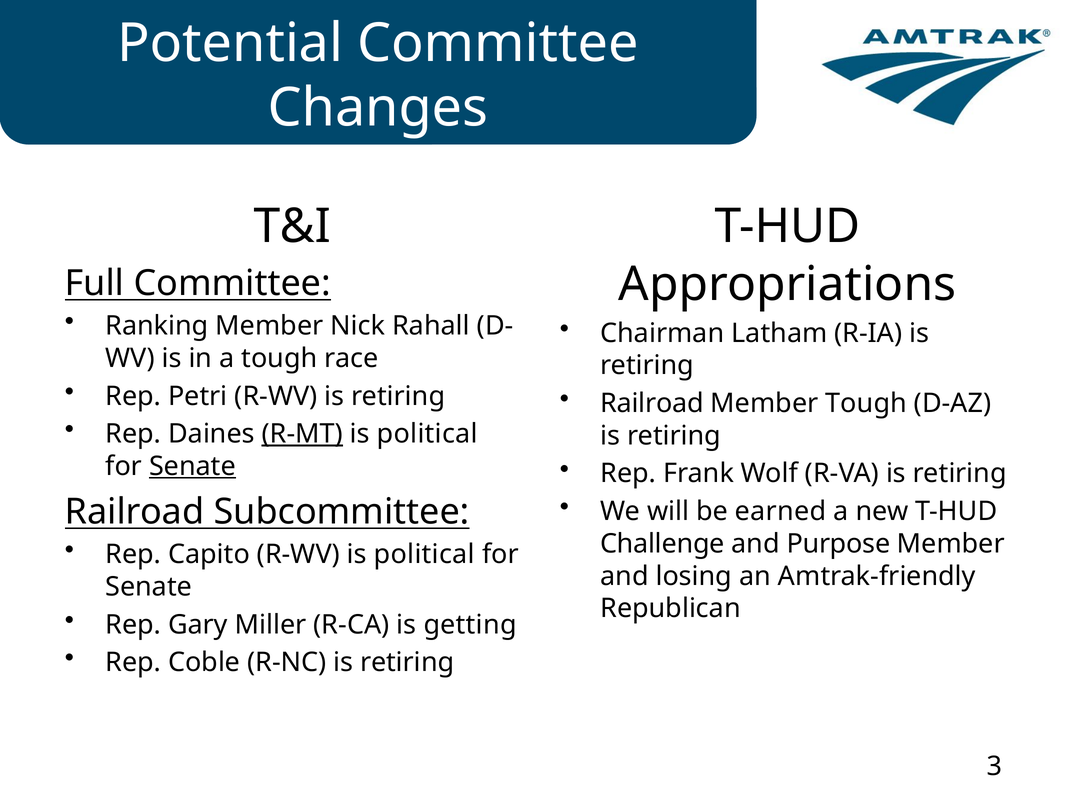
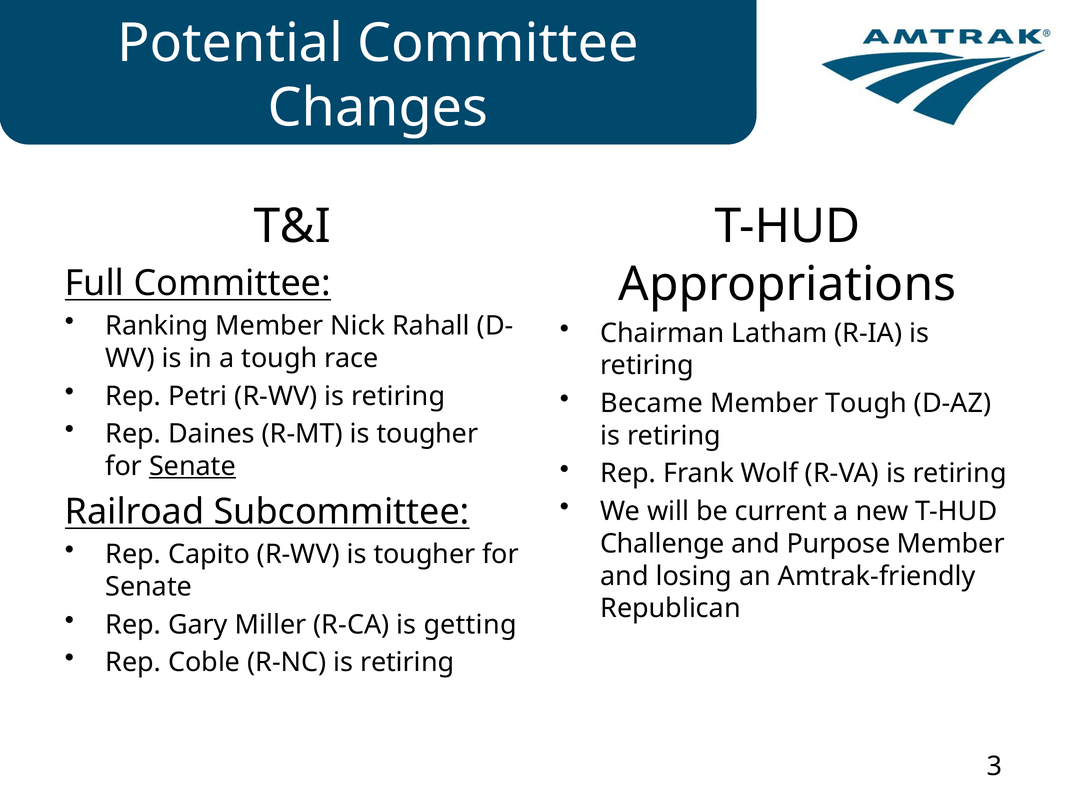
Railroad at (652, 403): Railroad -> Became
R-MT underline: present -> none
political at (427, 434): political -> tougher
earned: earned -> current
R-WV is political: political -> tougher
